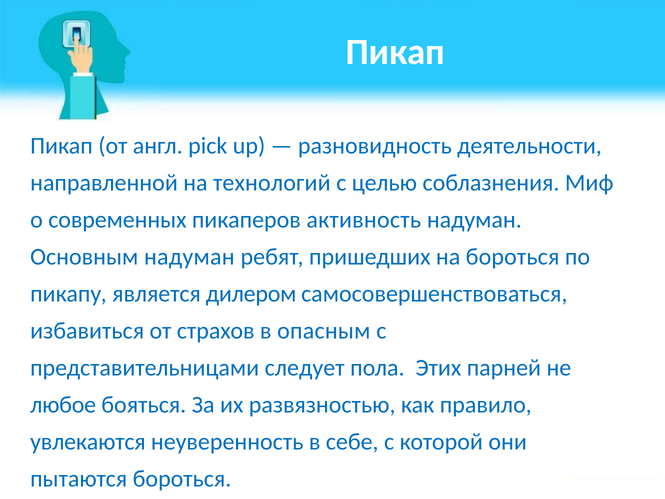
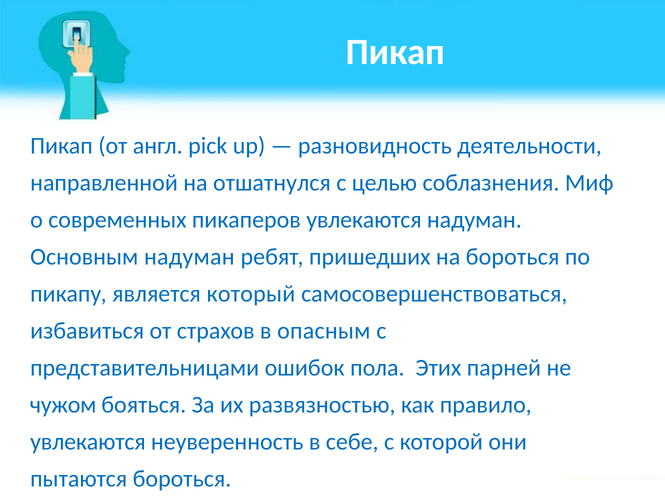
технологий: технологий -> отшатнулся
пикаперов активность: активность -> увлекаются
дилером: дилером -> который
следует: следует -> ошибок
любое: любое -> чужом
